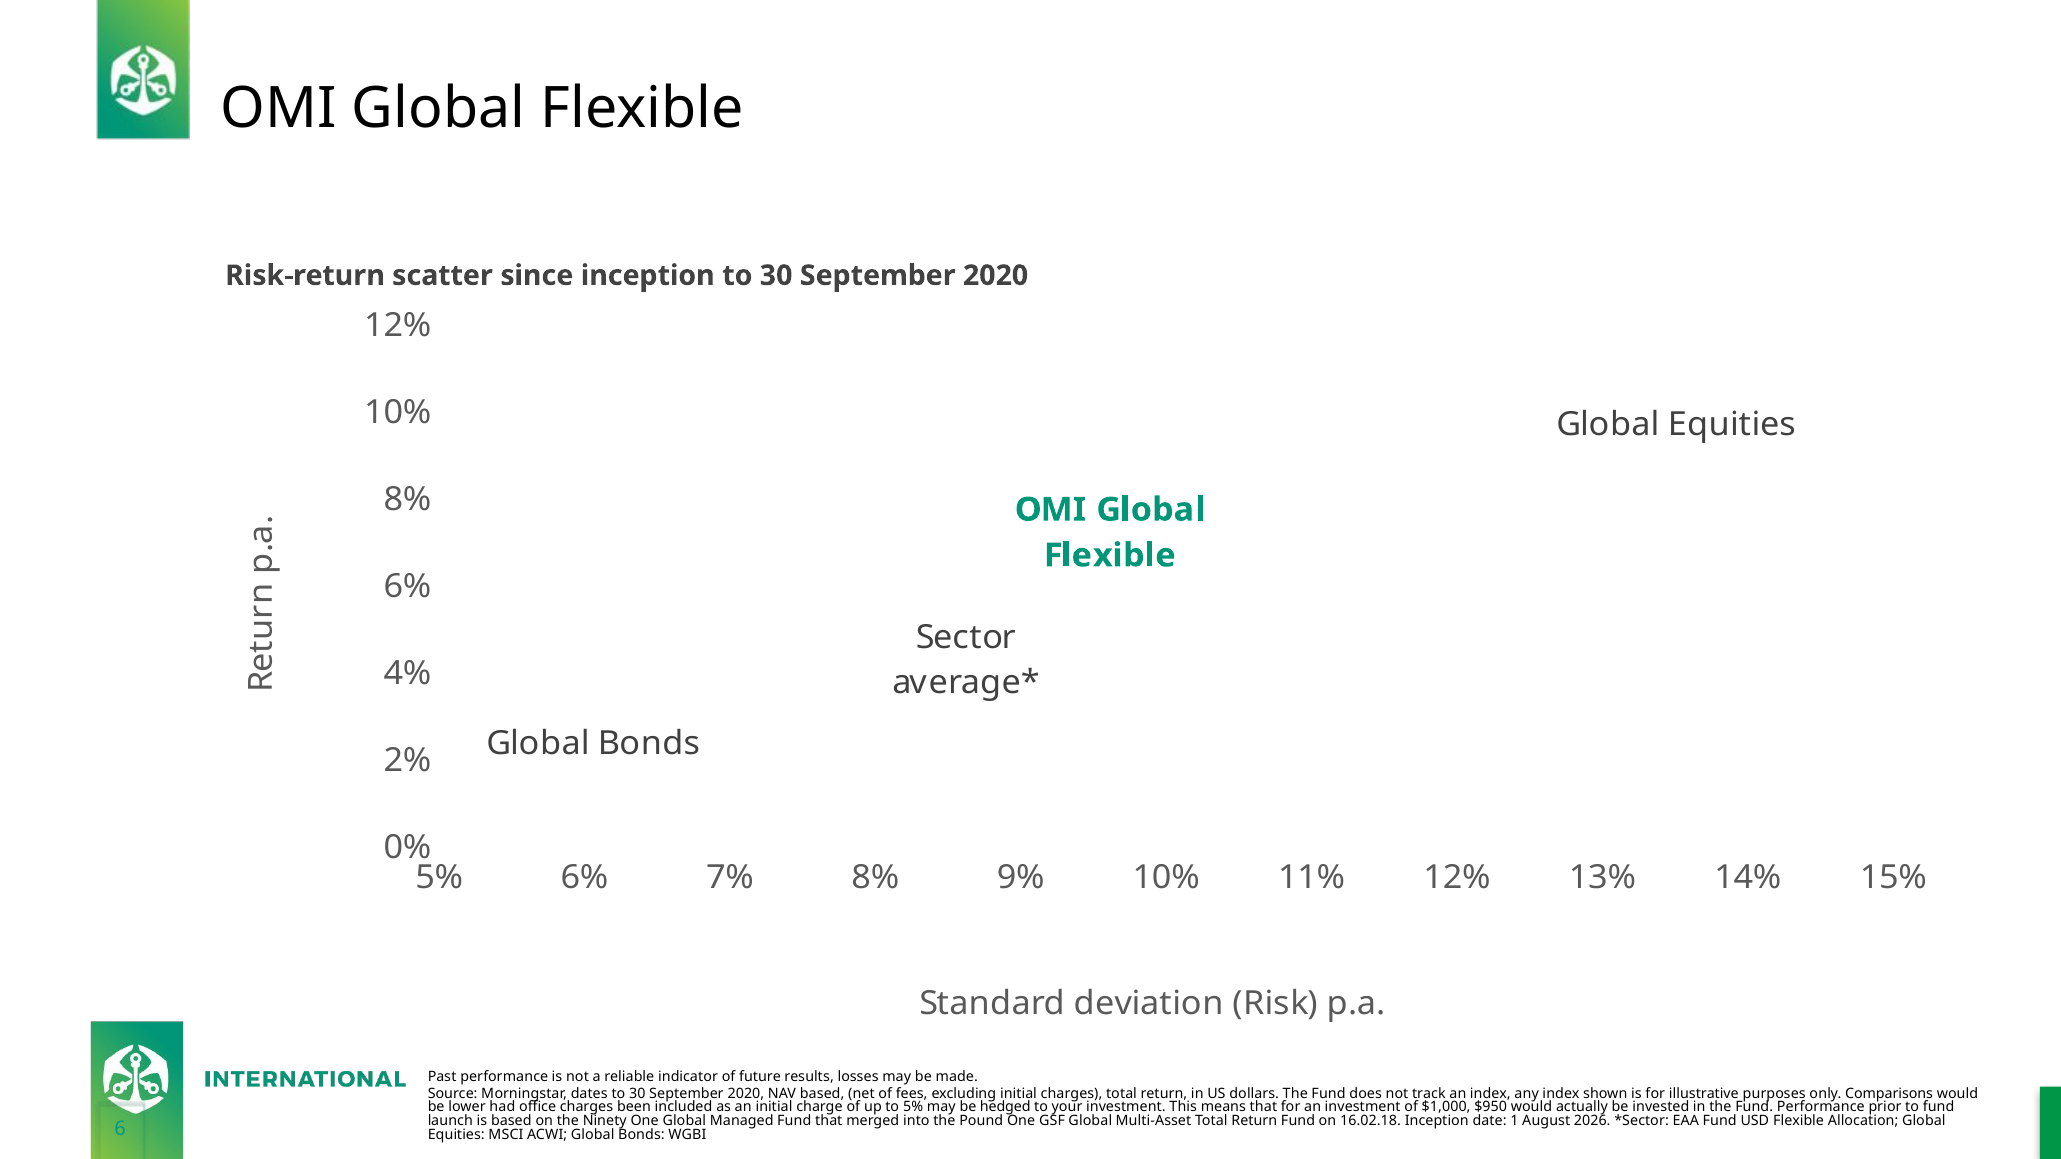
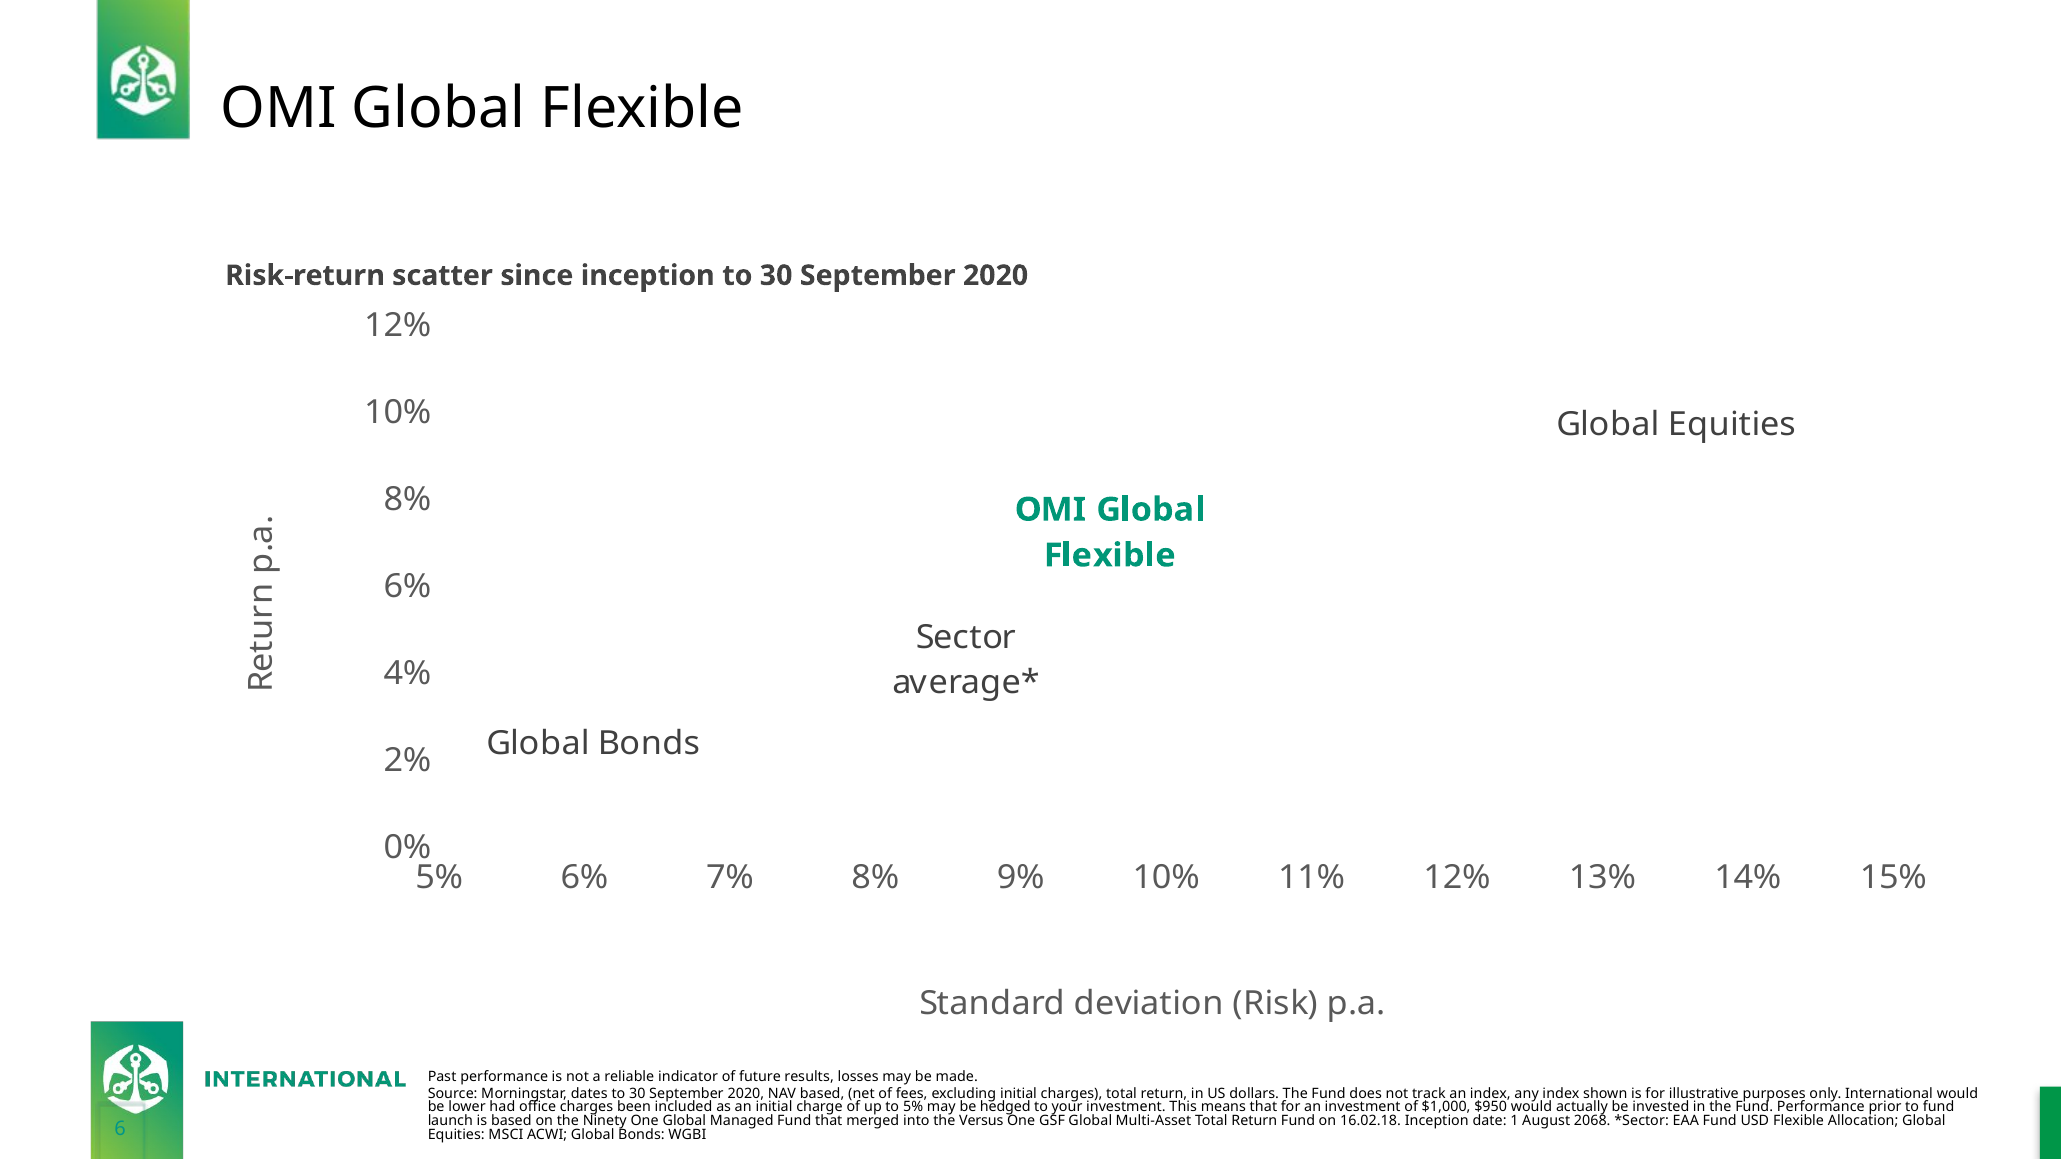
Comparisons: Comparisons -> International
Pound: Pound -> Versus
2026: 2026 -> 2068
